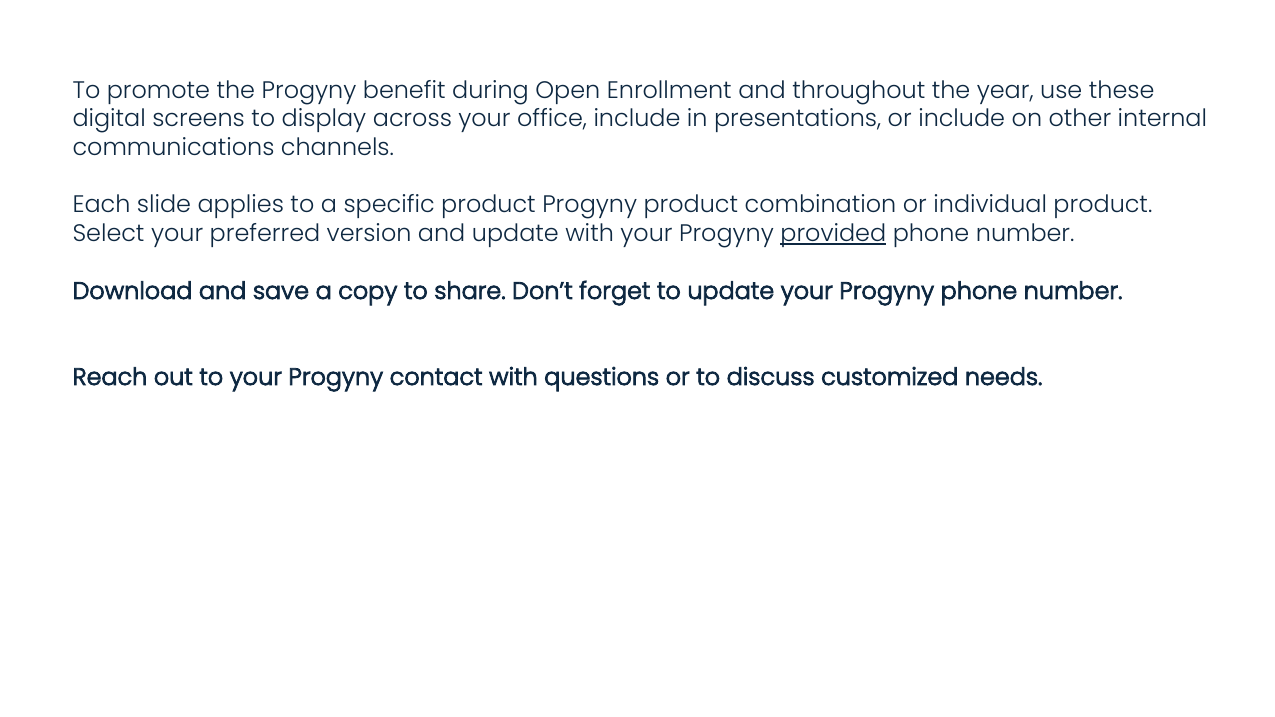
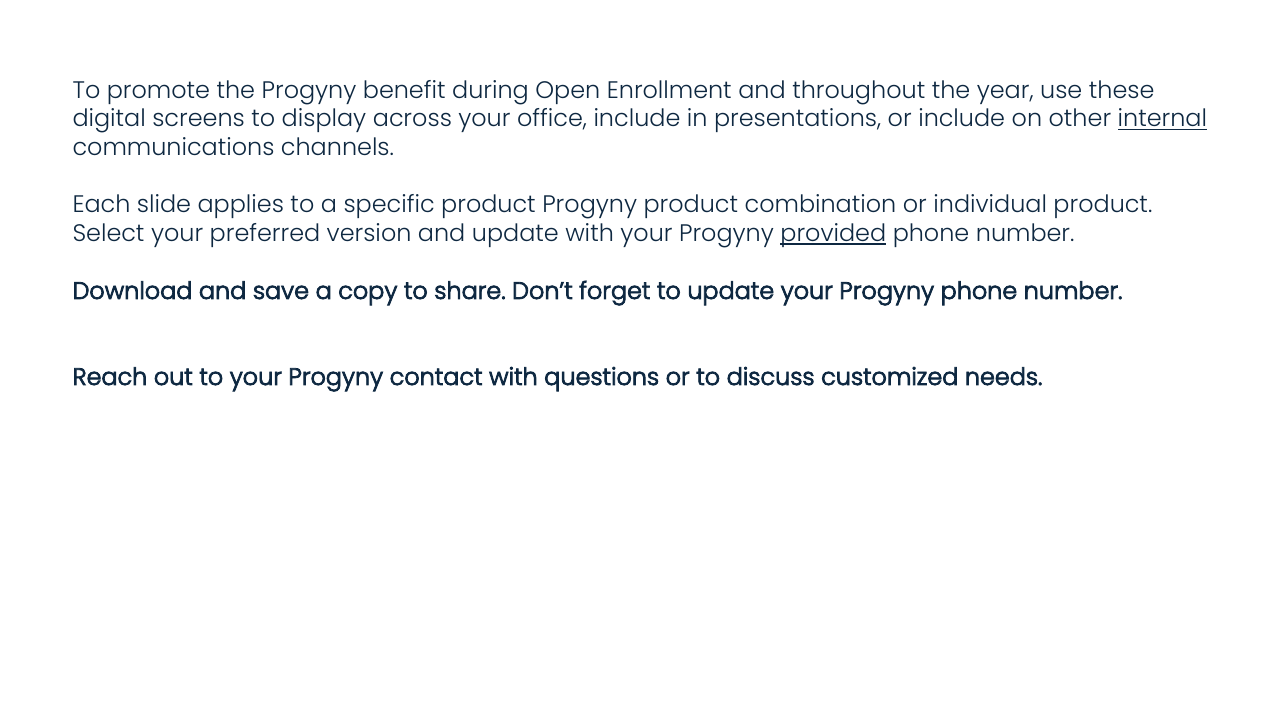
internal underline: none -> present
